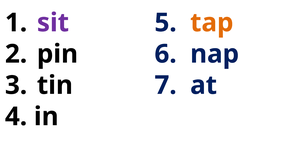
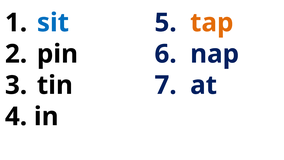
sit colour: purple -> blue
